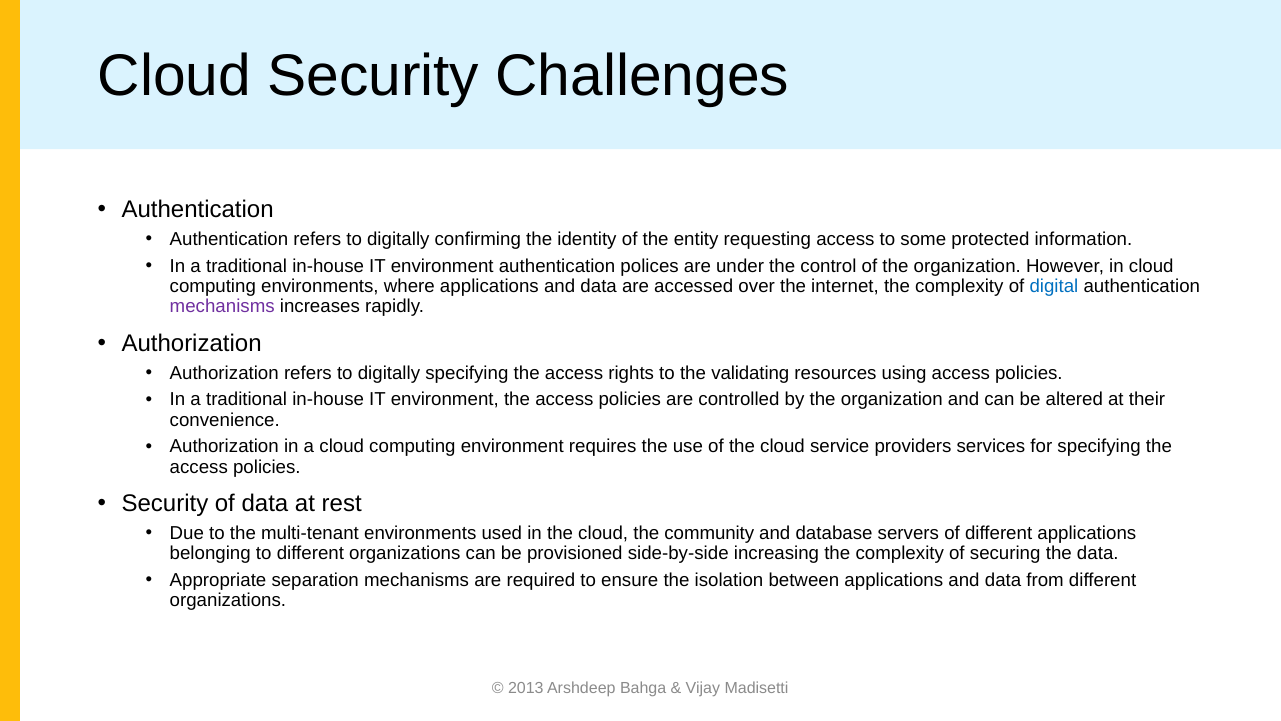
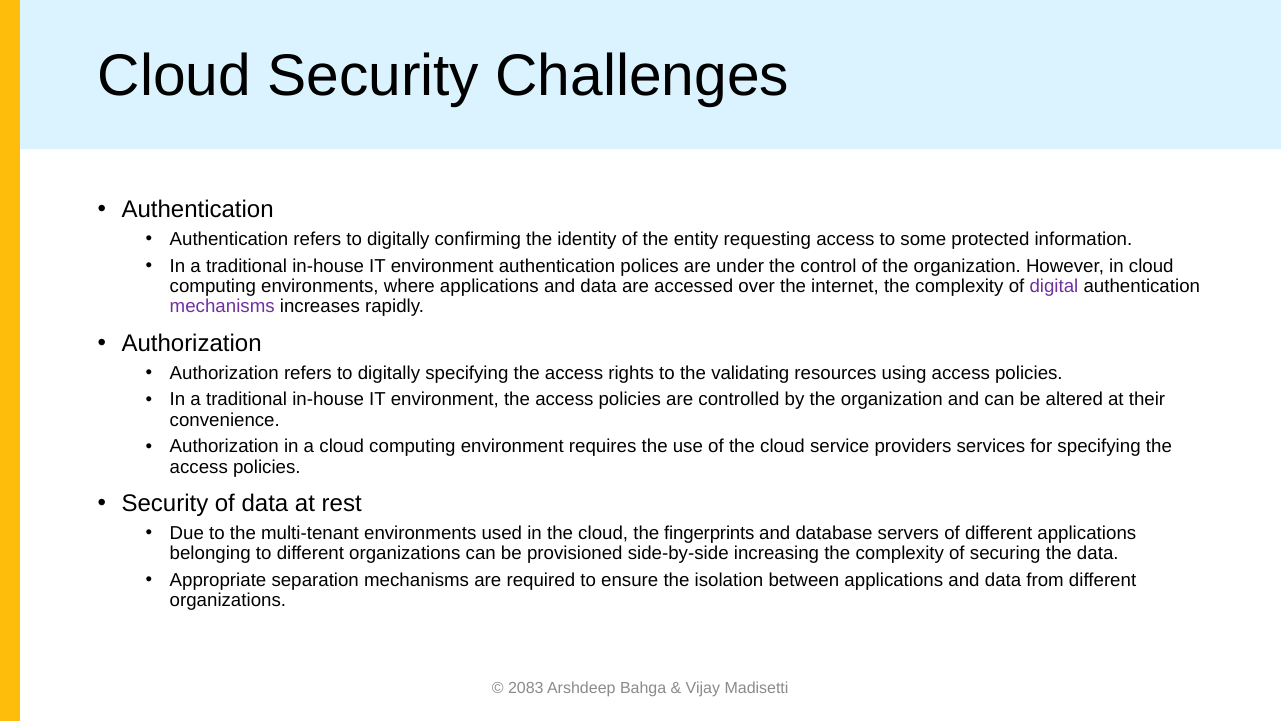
digital colour: blue -> purple
community: community -> fingerprints
2013: 2013 -> 2083
